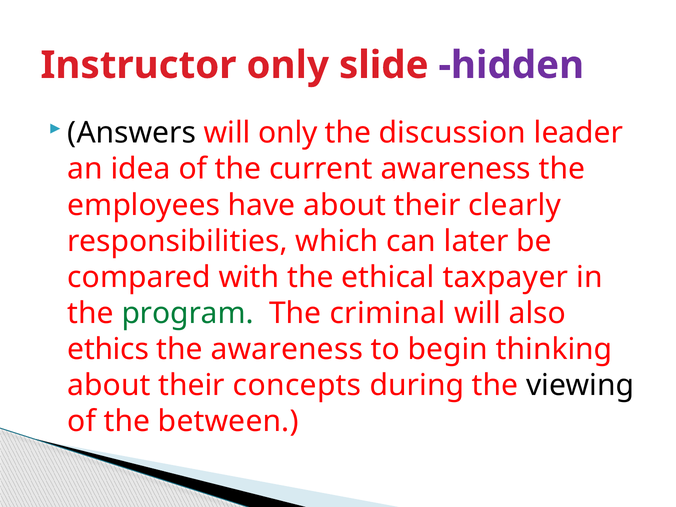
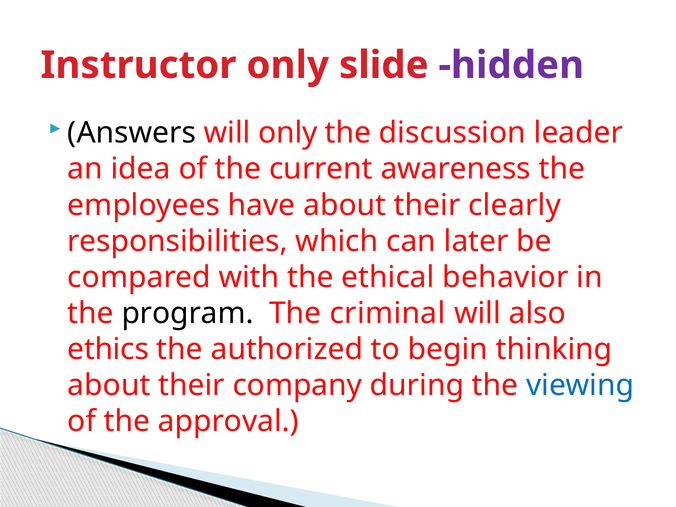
taxpayer: taxpayer -> behavior
program colour: green -> black
the awareness: awareness -> authorized
concepts: concepts -> company
viewing colour: black -> blue
between: between -> approval
